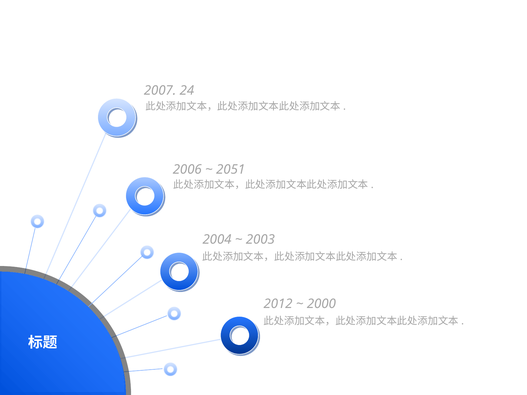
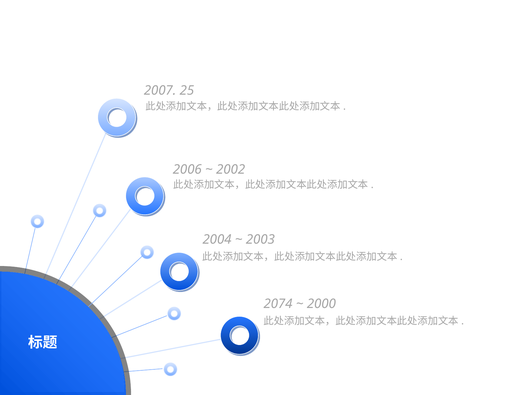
24: 24 -> 25
2051: 2051 -> 2002
2012: 2012 -> 2074
